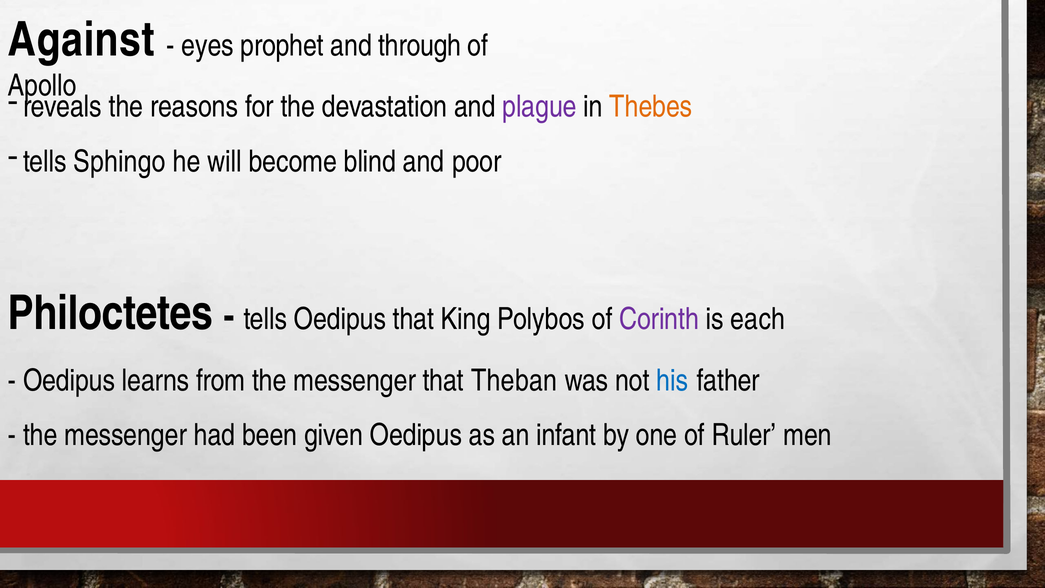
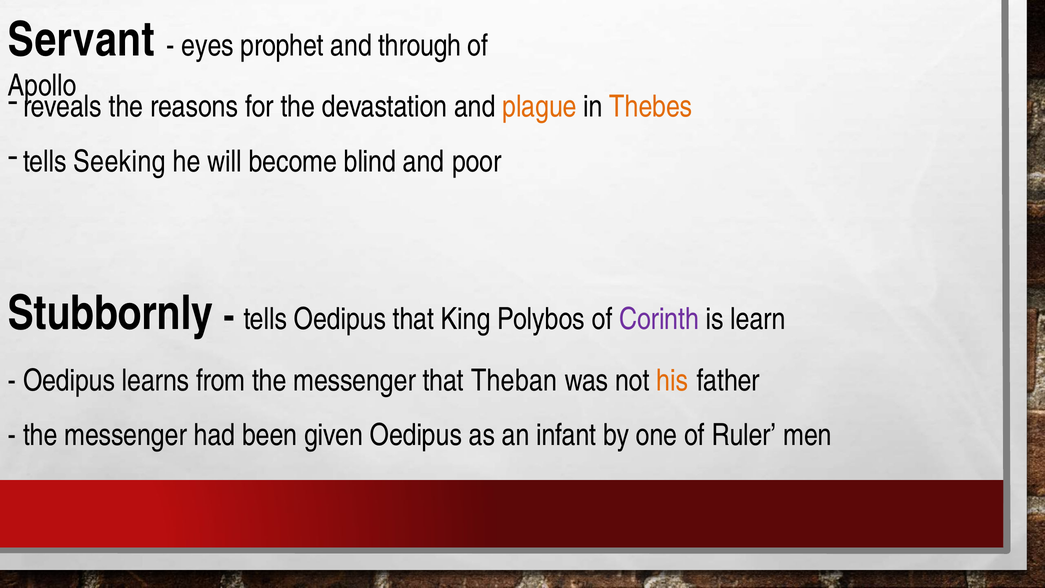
Against: Against -> Servant
plague colour: purple -> orange
Sphingo: Sphingo -> Seeking
Philoctetes: Philoctetes -> Stubbornly
each: each -> learn
his colour: blue -> orange
